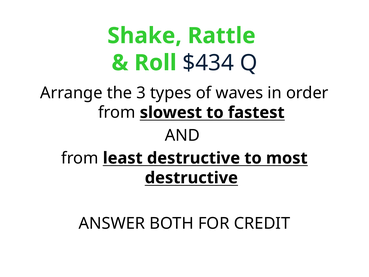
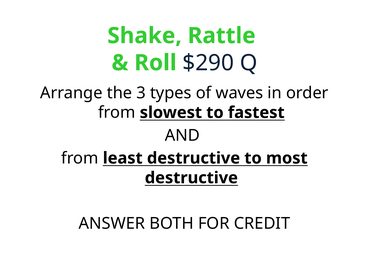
$434: $434 -> $290
